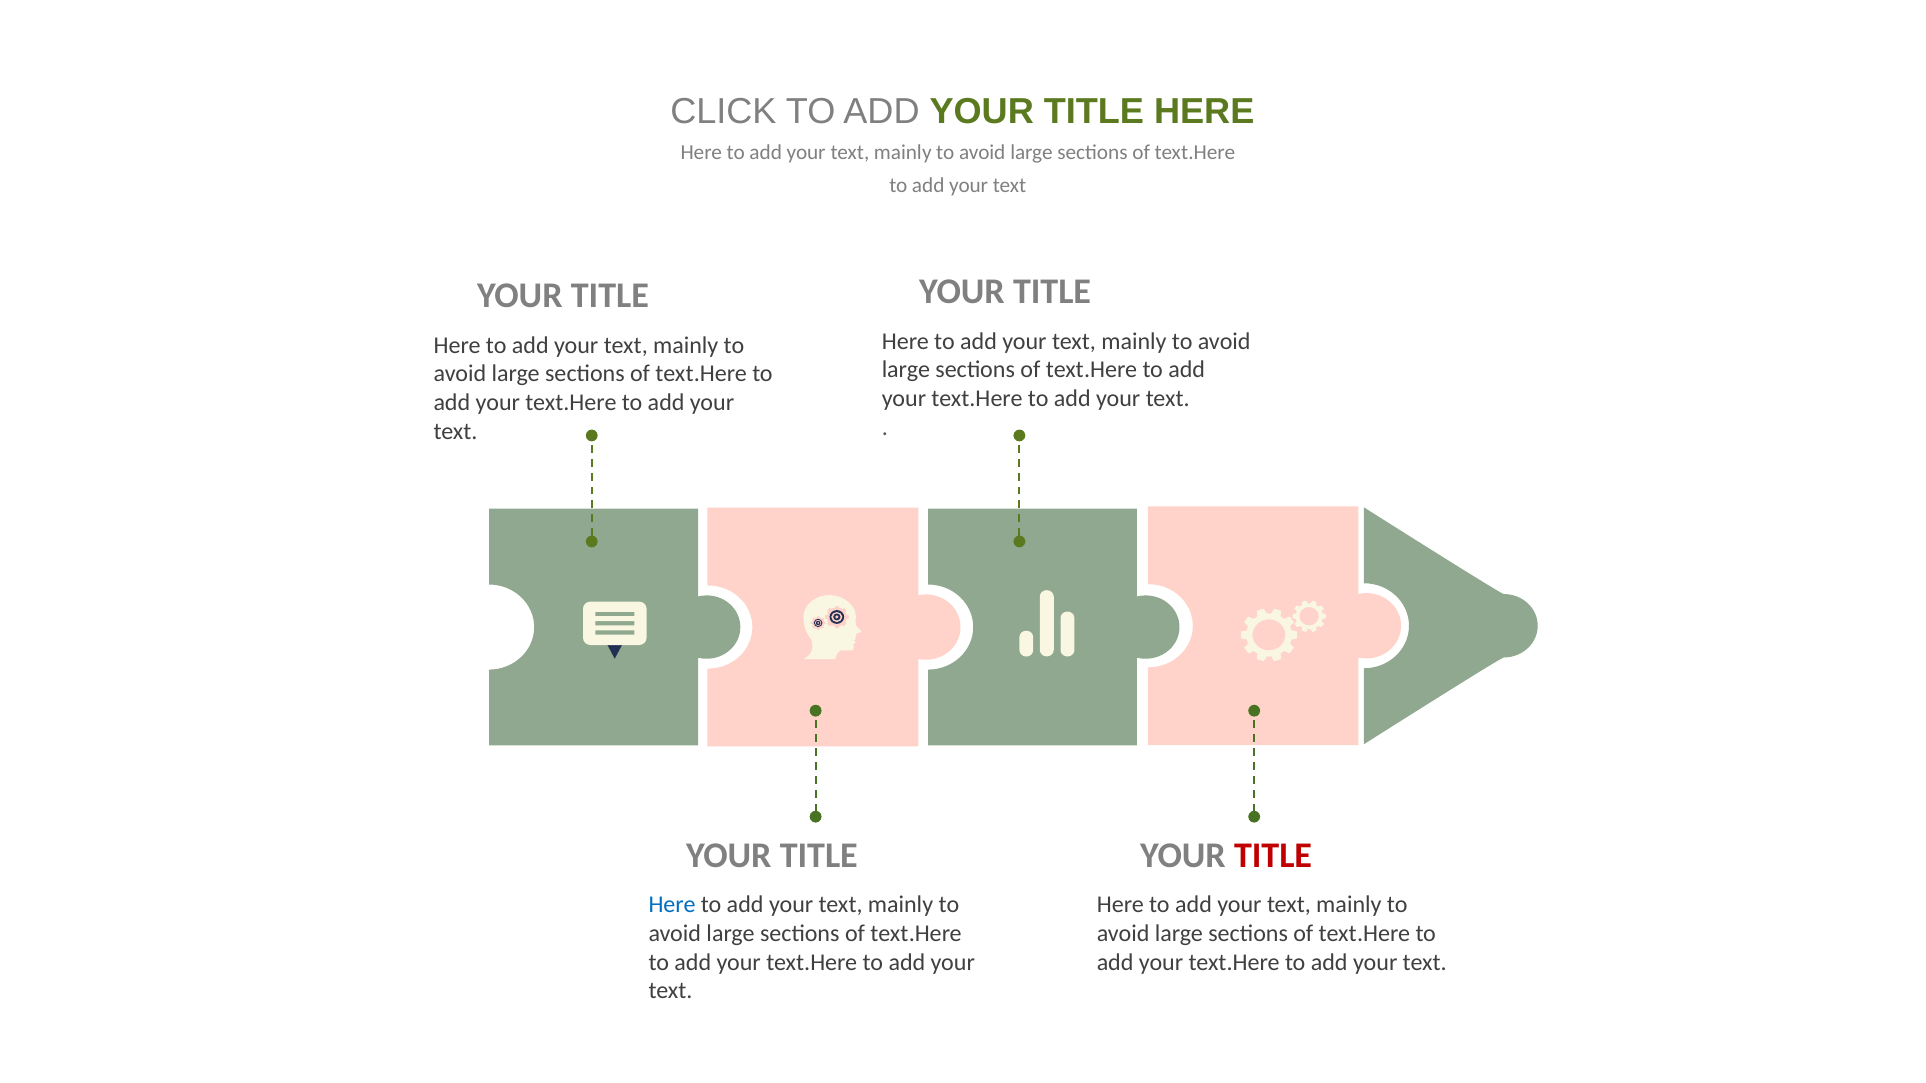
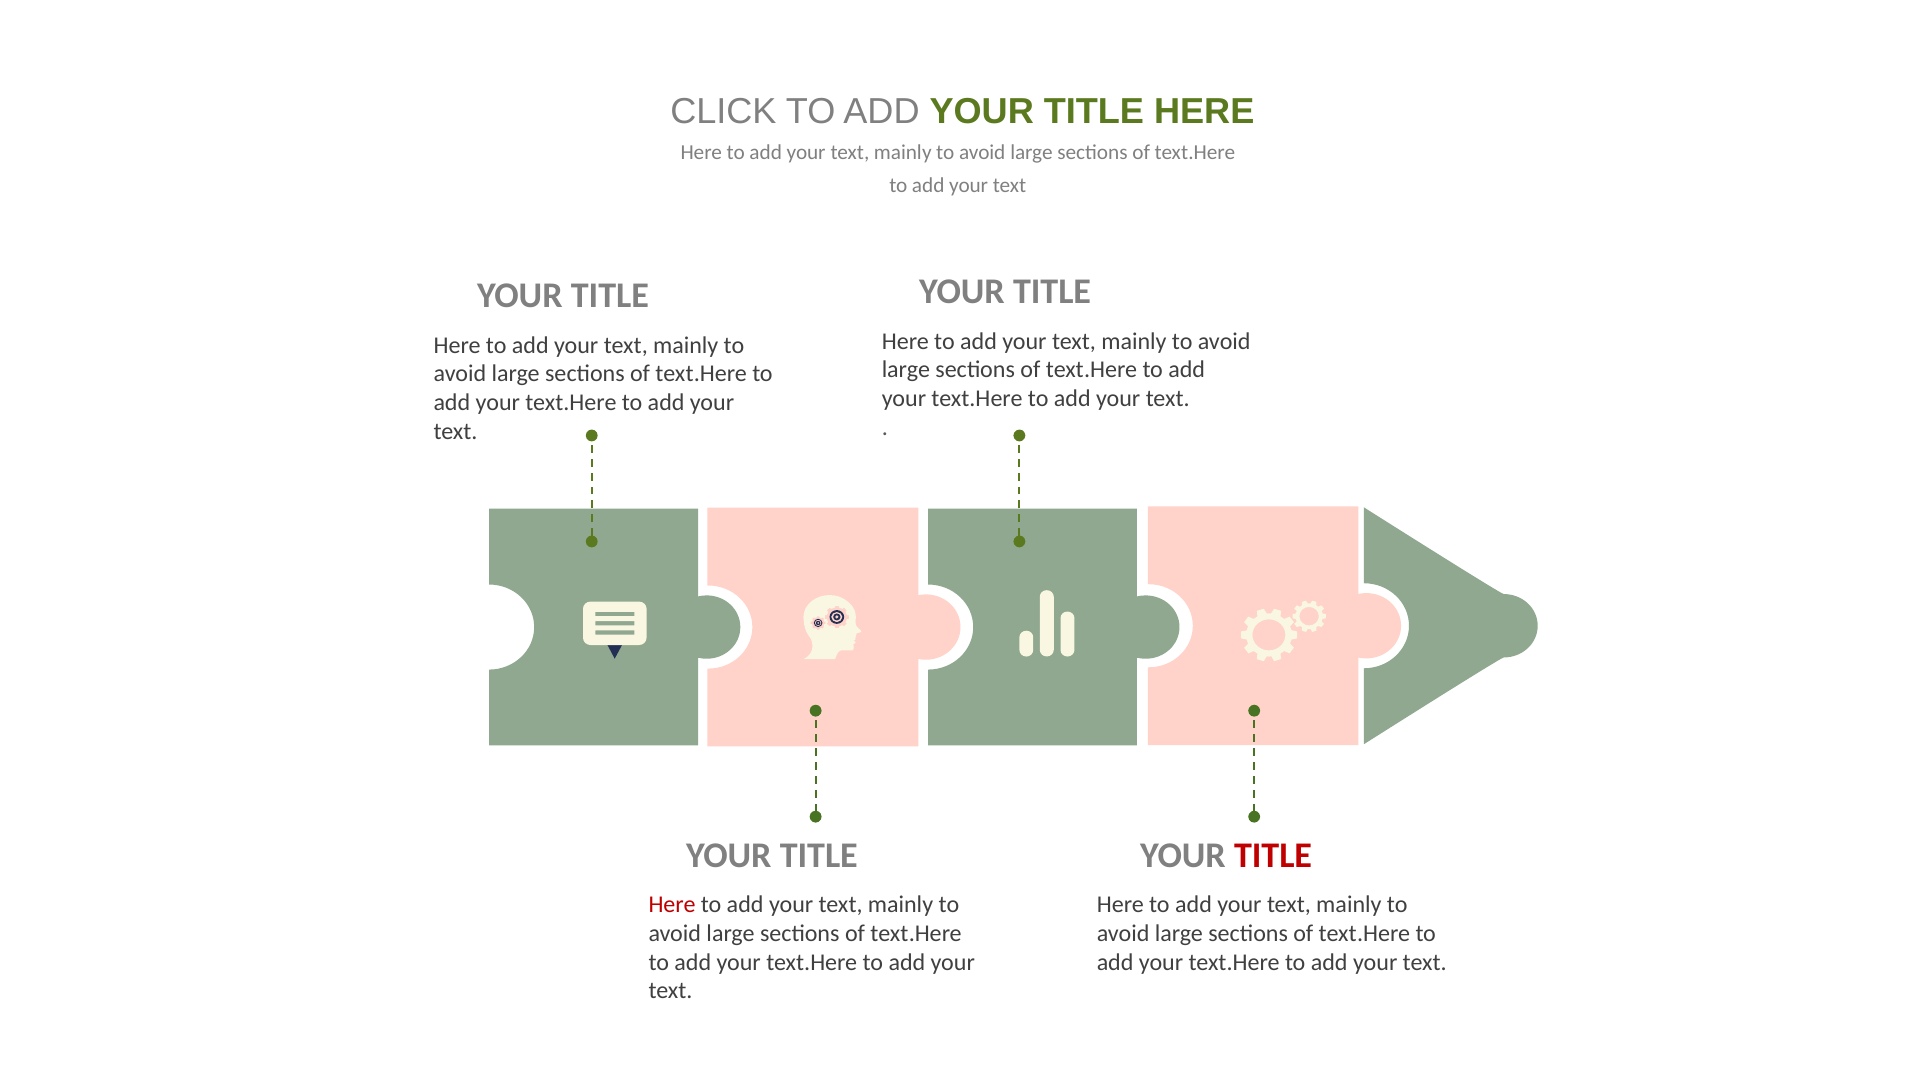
Here at (672, 905) colour: blue -> red
